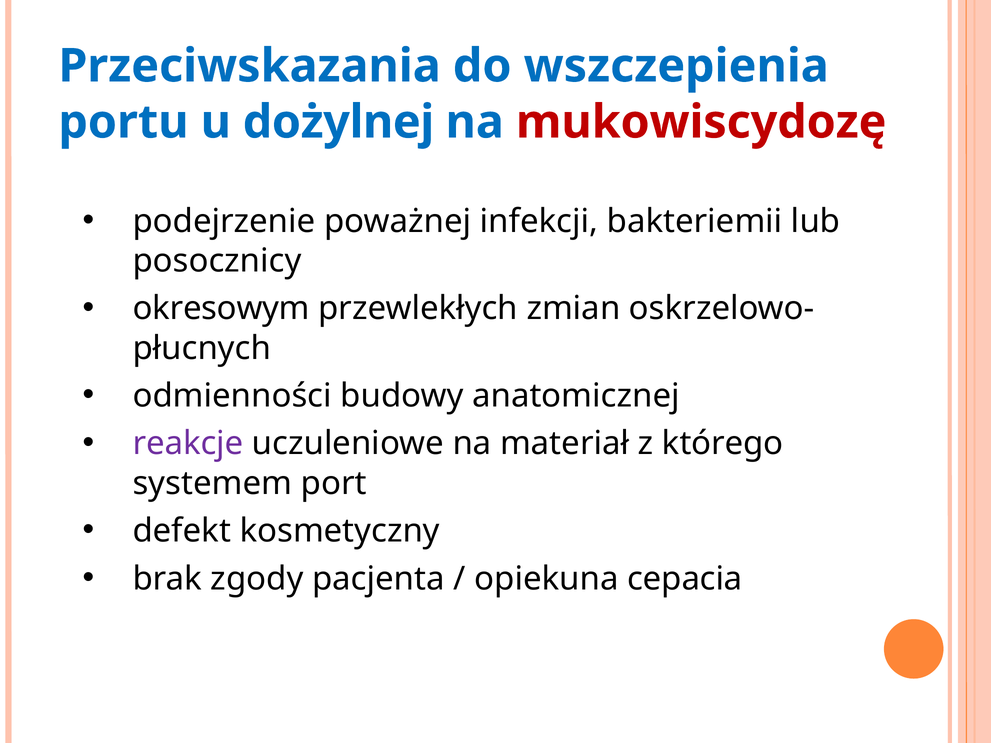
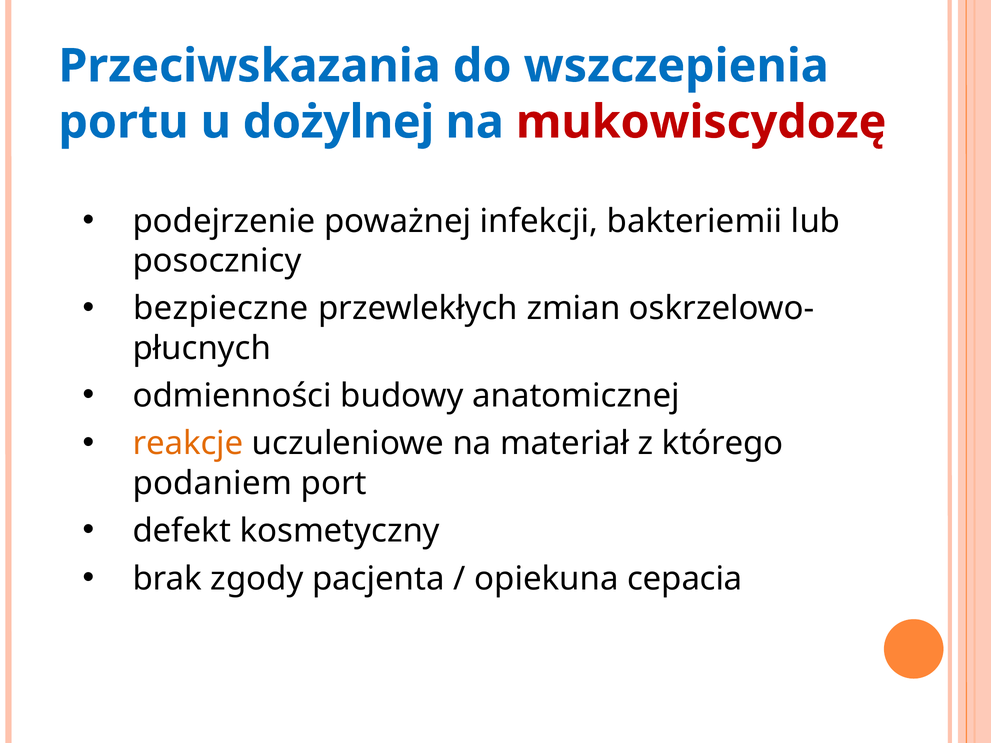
okresowym: okresowym -> bezpieczne
reakcje colour: purple -> orange
systemem: systemem -> podaniem
